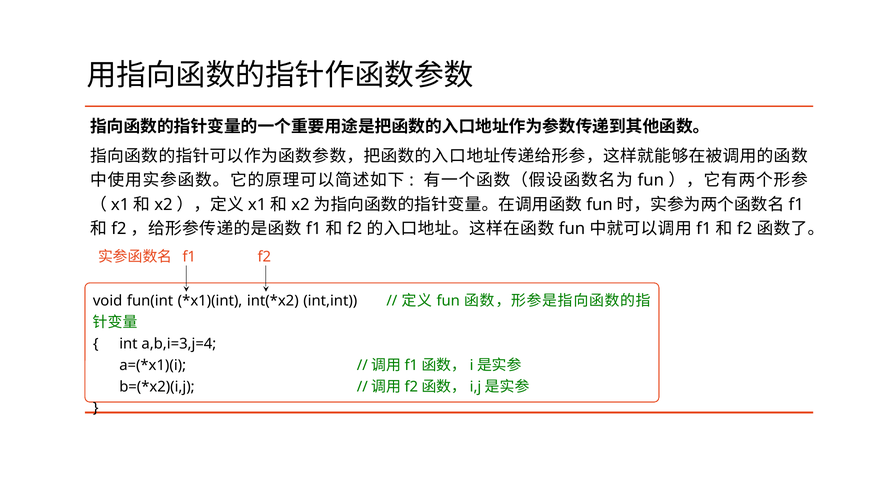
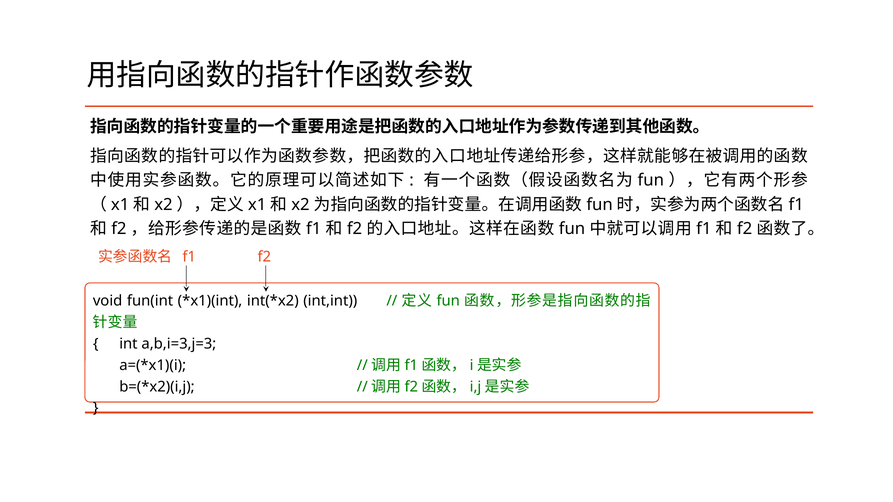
a,b,i=3,j=4: a,b,i=3,j=4 -> a,b,i=3,j=3
